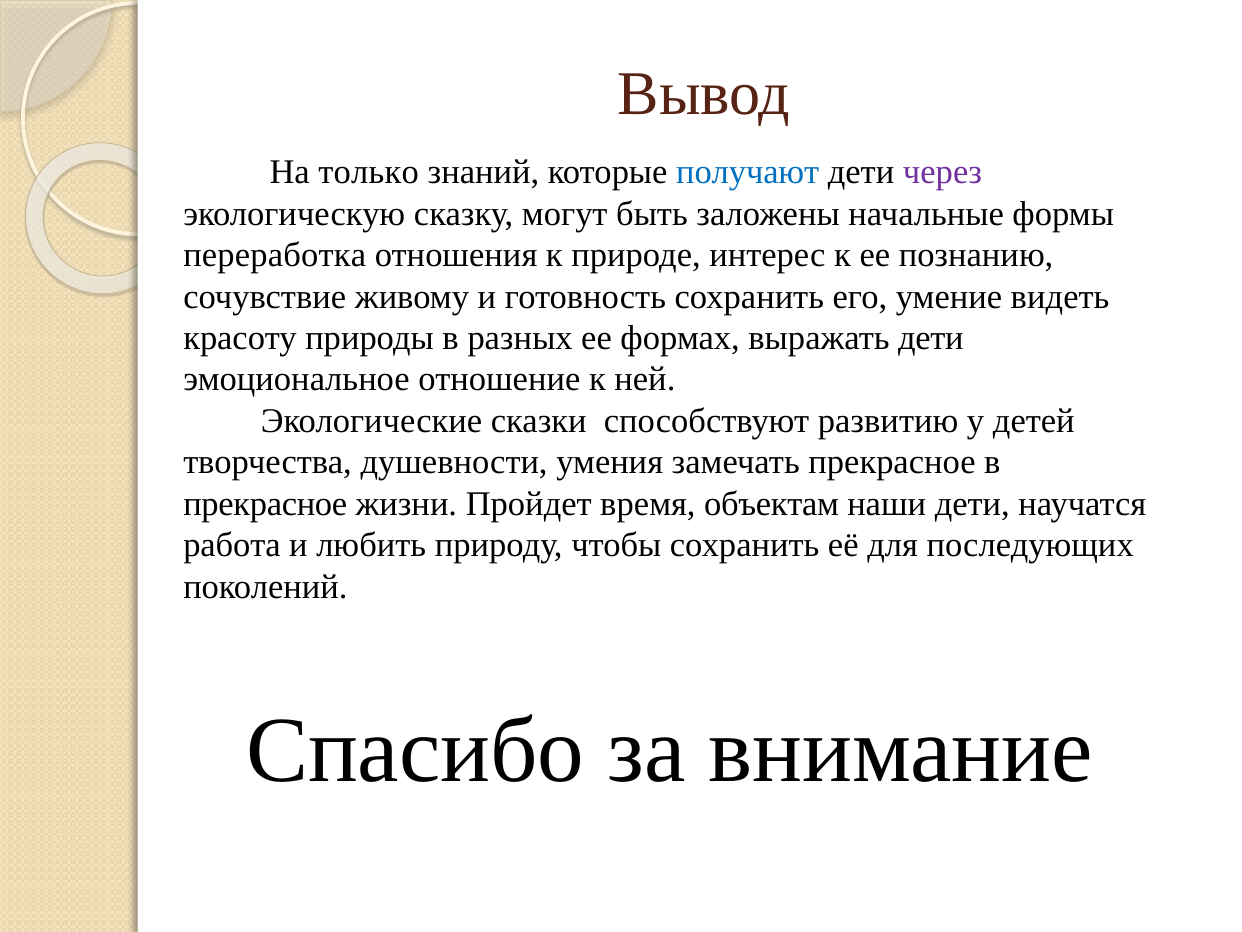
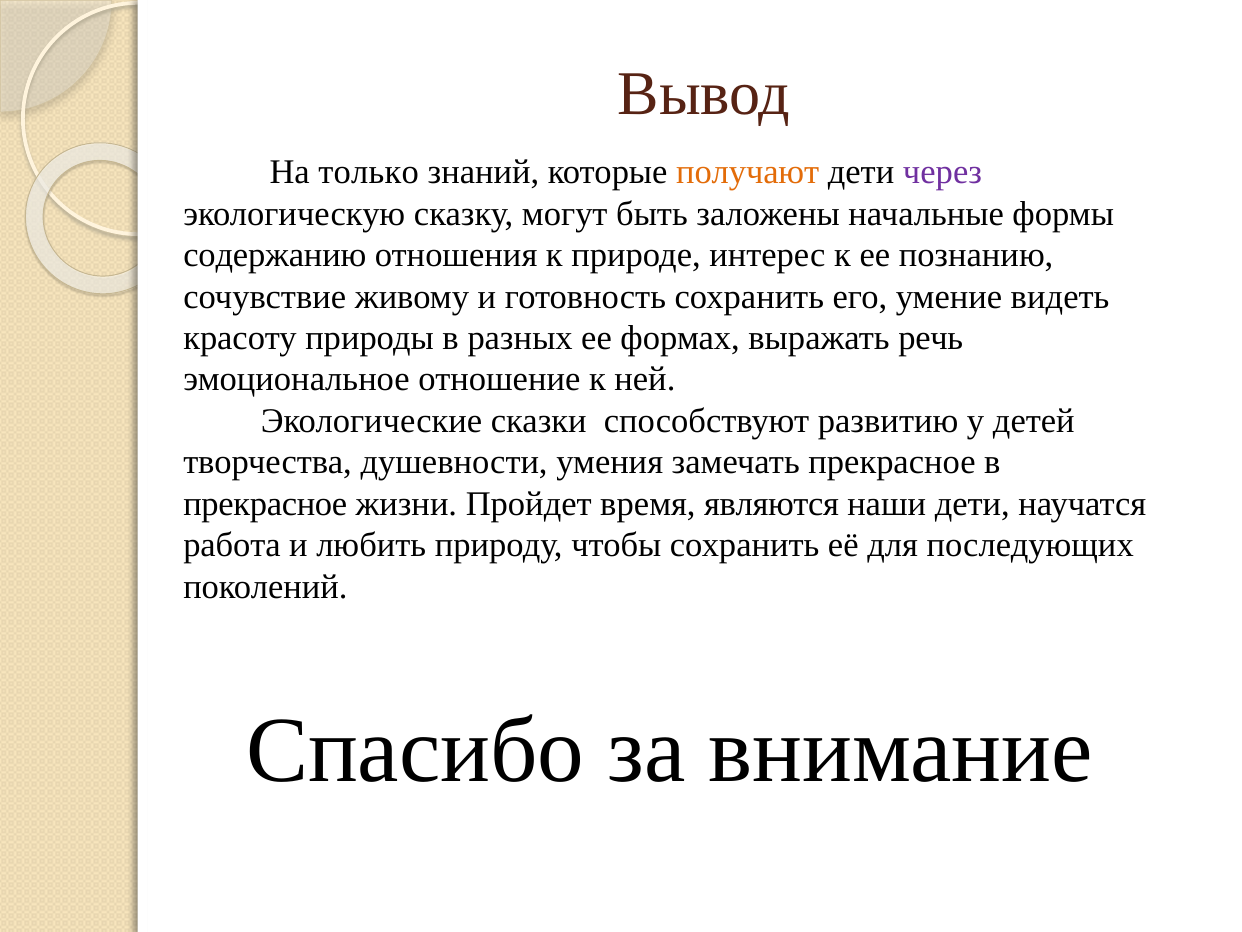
получают colour: blue -> orange
переработка: переработка -> содержанию
выражать дети: дети -> речь
объектам: объектам -> являются
